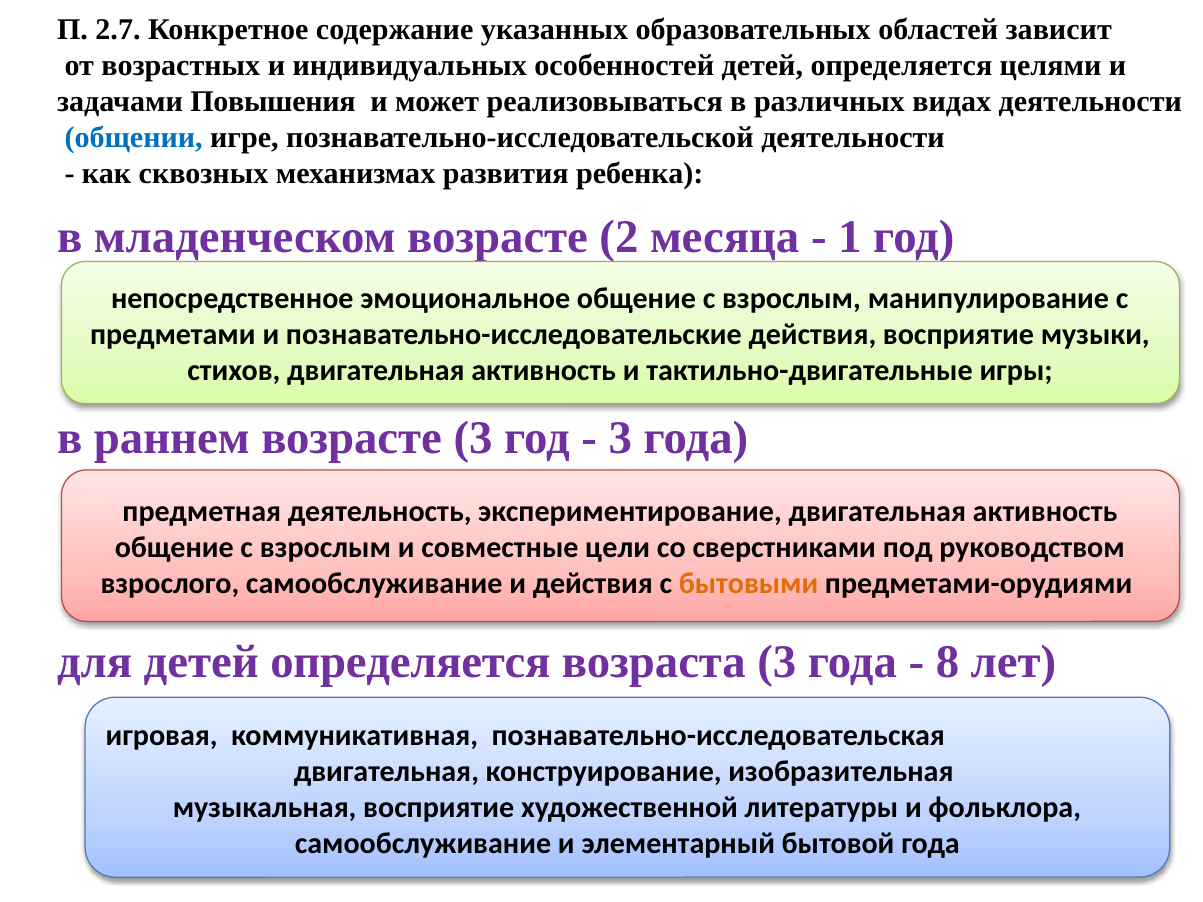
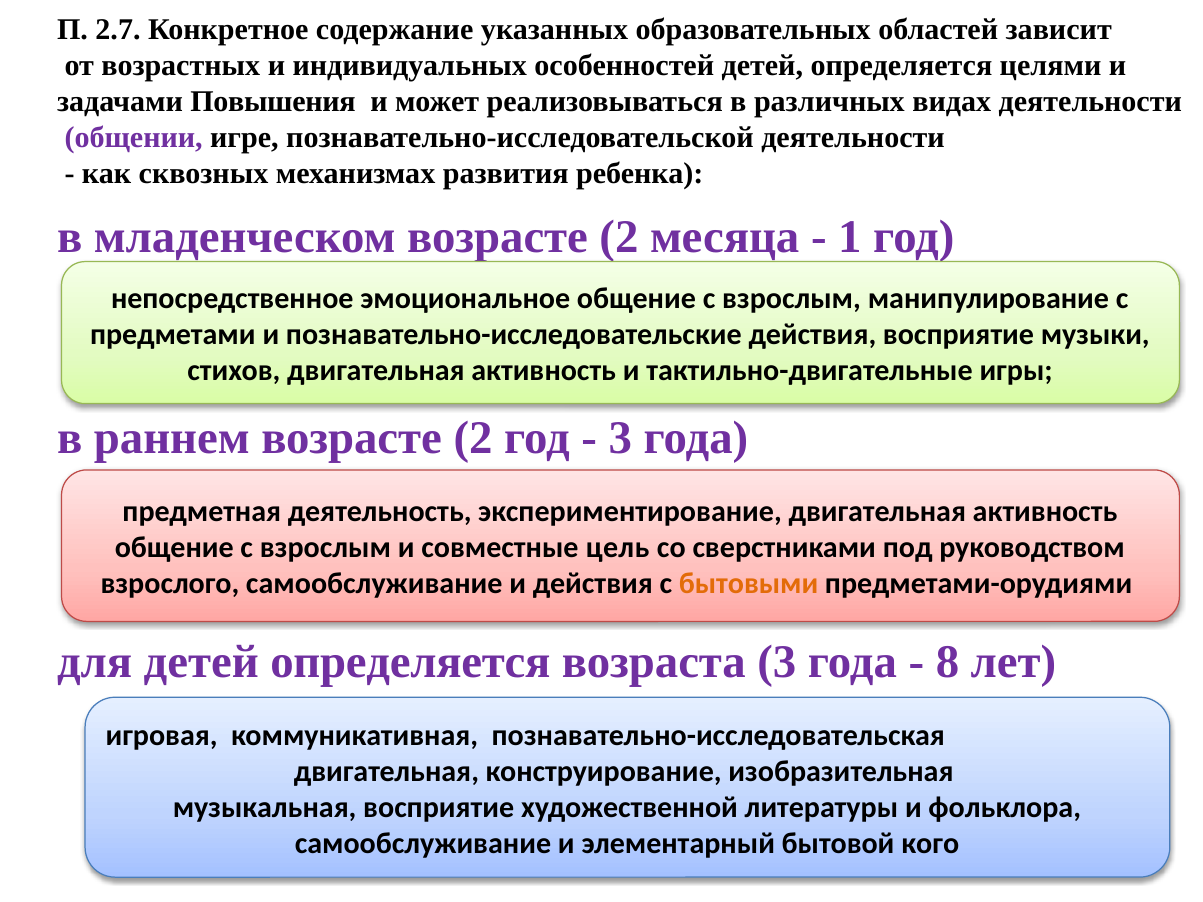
общении colour: blue -> purple
раннем возрасте 3: 3 -> 2
цели: цели -> цель
бытовой года: года -> кого
